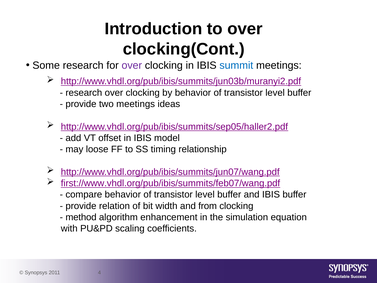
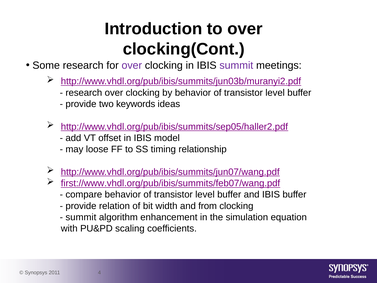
summit at (236, 65) colour: blue -> purple
two meetings: meetings -> keywords
method at (81, 217): method -> summit
